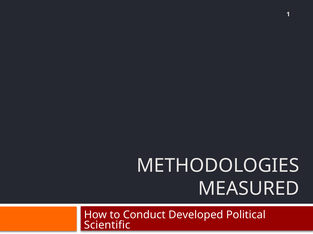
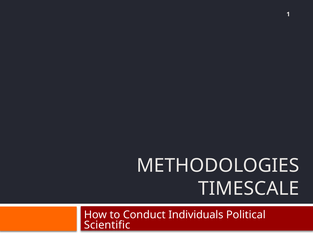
MEASURED: MEASURED -> TIMESCALE
Developed: Developed -> Individuals
